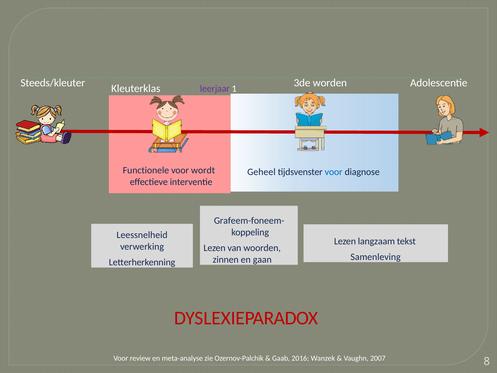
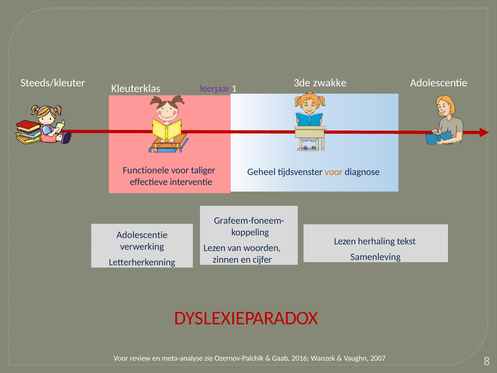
worden: worden -> zwakke
wordt: wordt -> taliger
voor at (334, 172) colour: blue -> orange
Leessnelheid at (142, 235): Leessnelheid -> Adolescentie
langzaam: langzaam -> herhaling
gaan: gaan -> cijfer
